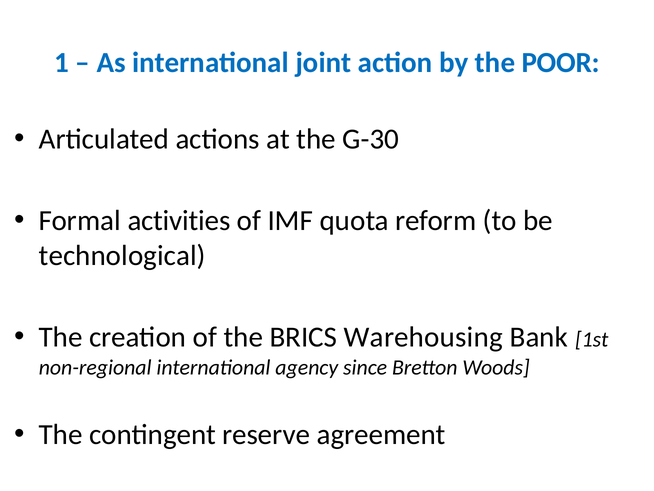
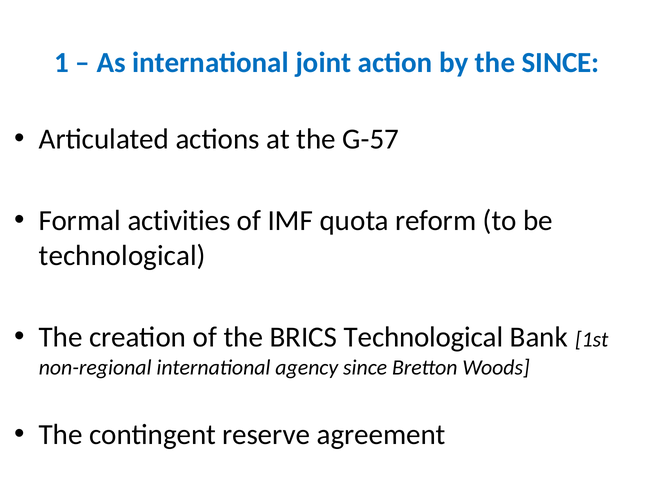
the POOR: POOR -> SINCE
G-30: G-30 -> G-57
BRICS Warehousing: Warehousing -> Technological
